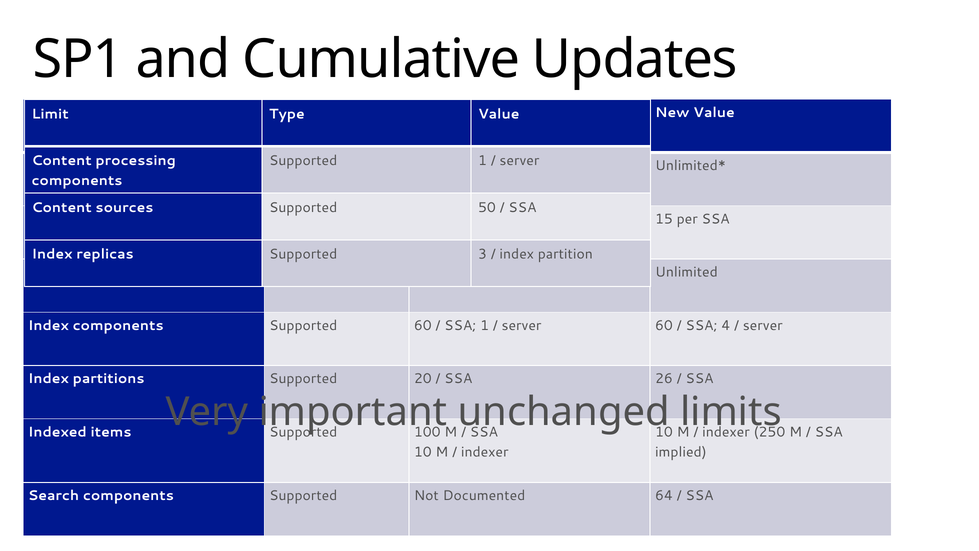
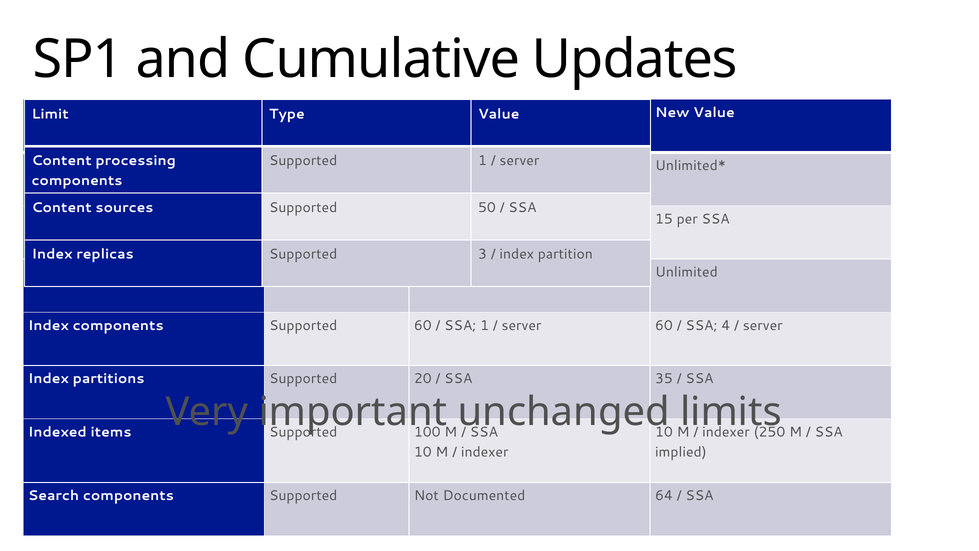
26: 26 -> 35
